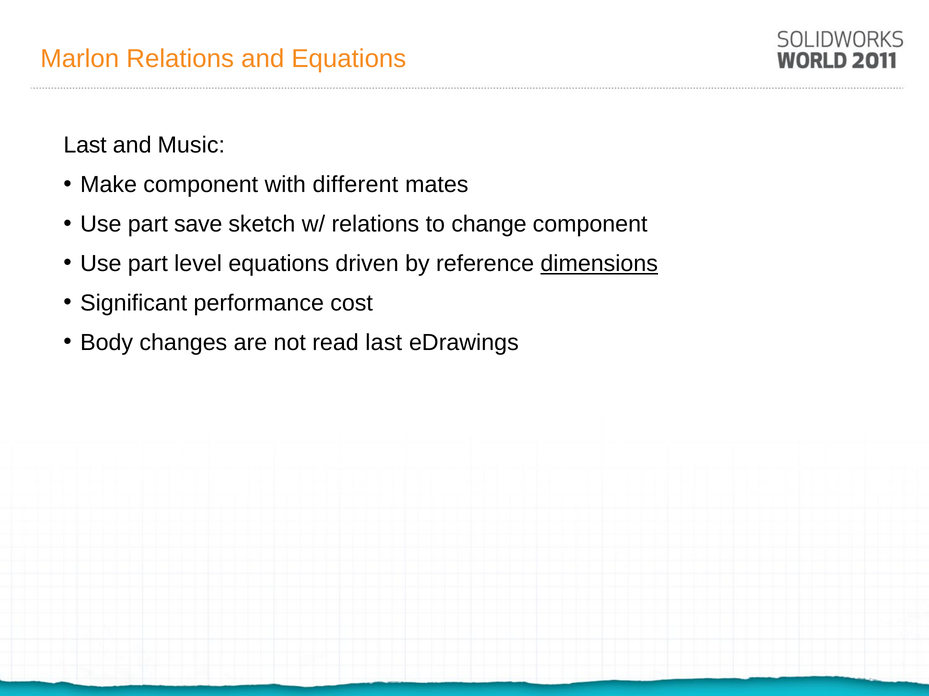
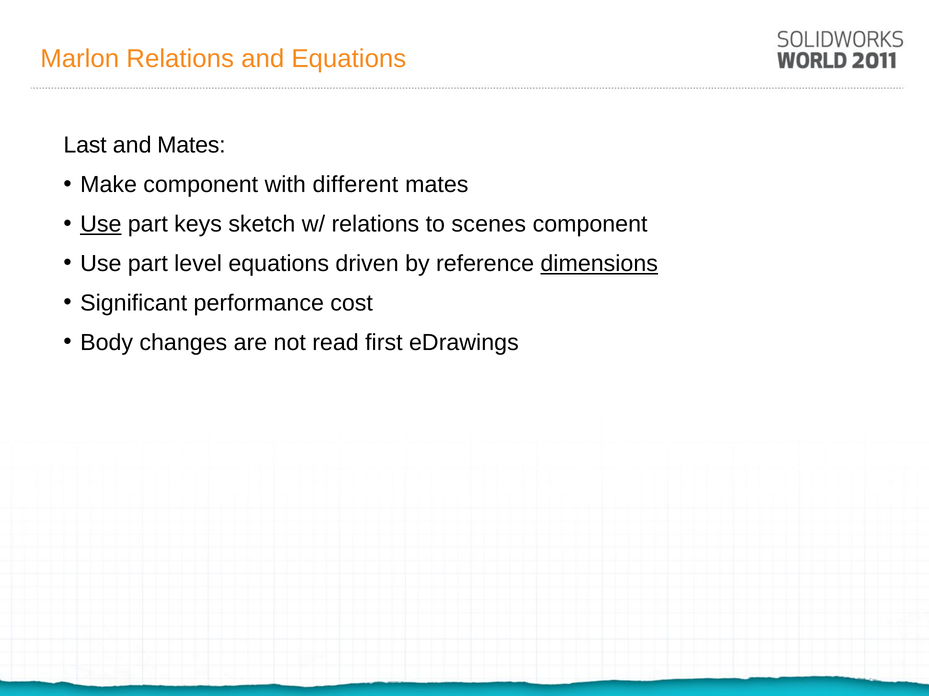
and Music: Music -> Mates
Use at (101, 224) underline: none -> present
save: save -> keys
change: change -> scenes
read last: last -> first
